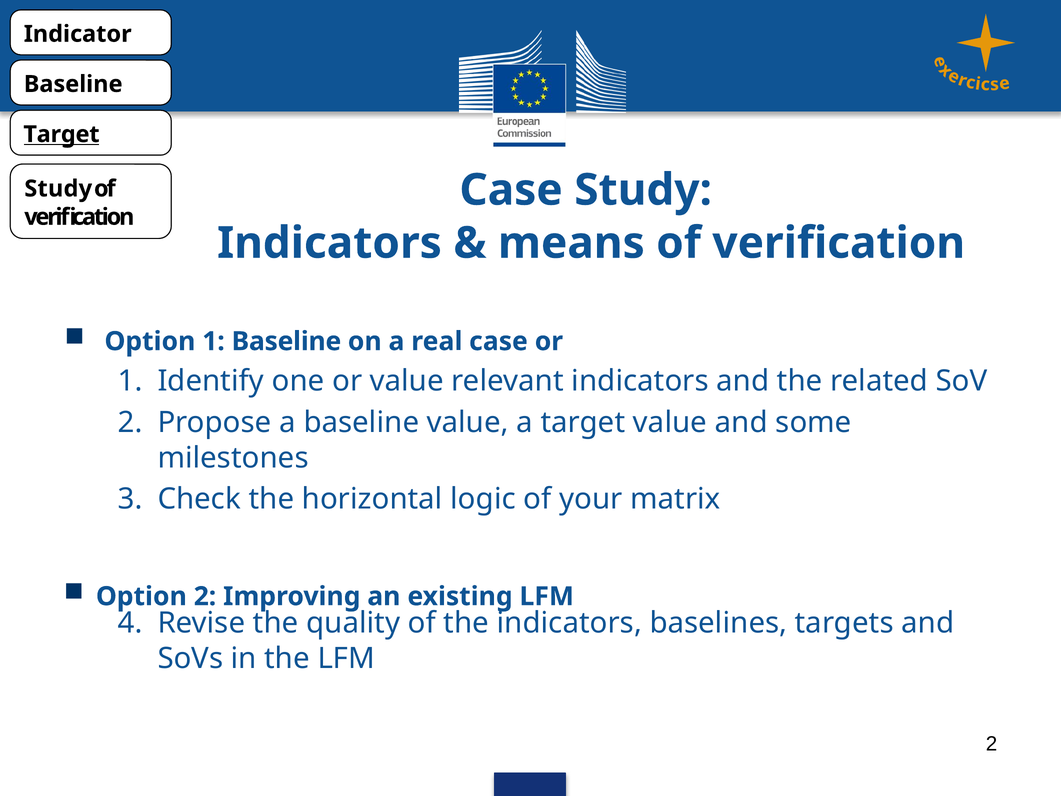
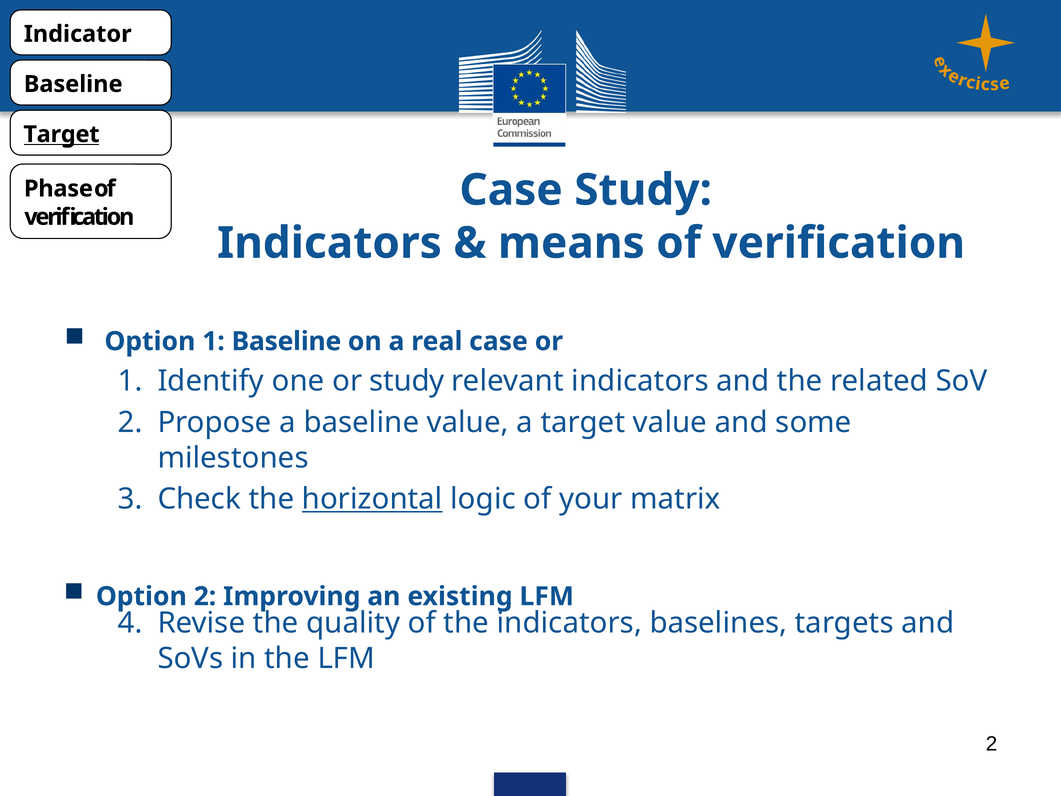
Study at (58, 189): Study -> Phase
or value: value -> study
horizontal underline: none -> present
